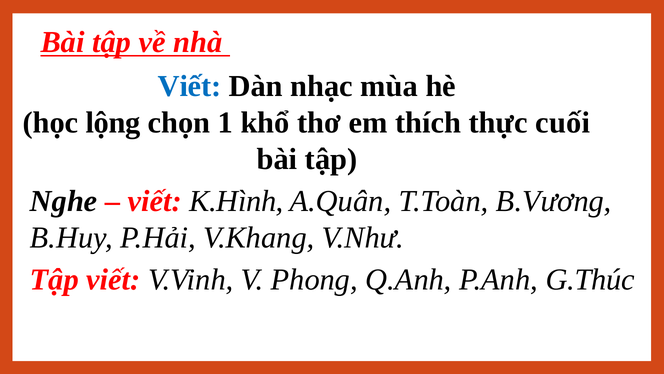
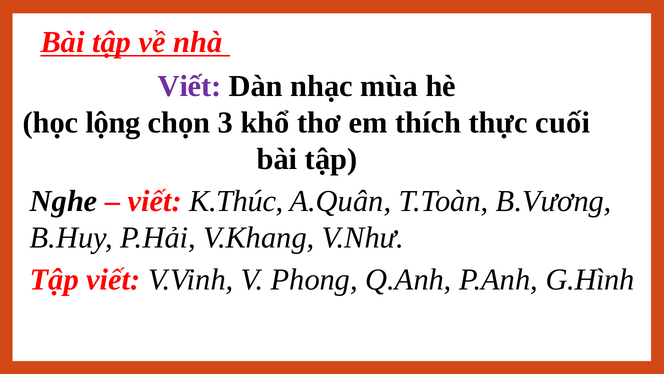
Viết at (190, 86) colour: blue -> purple
1: 1 -> 3
K.Hình: K.Hình -> K.Thúc
G.Thúc: G.Thúc -> G.Hình
